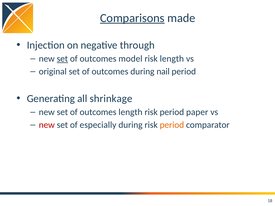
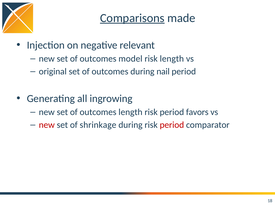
through: through -> relevant
set at (62, 59) underline: present -> none
shrinkage: shrinkage -> ingrowing
paper: paper -> favors
especially: especially -> shrinkage
period at (172, 125) colour: orange -> red
